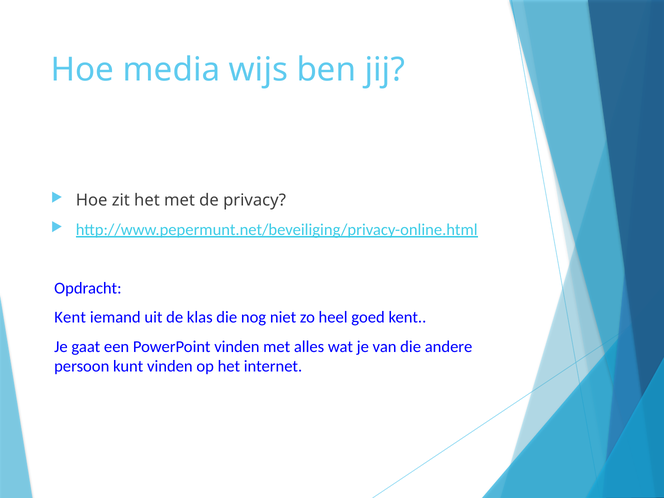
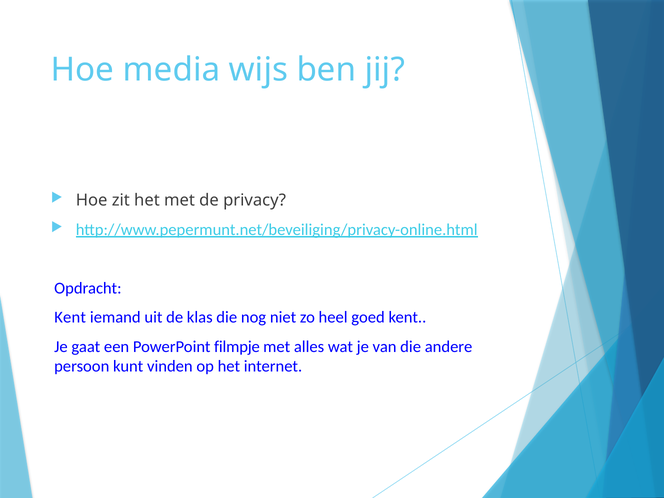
PowerPoint vinden: vinden -> filmpje
